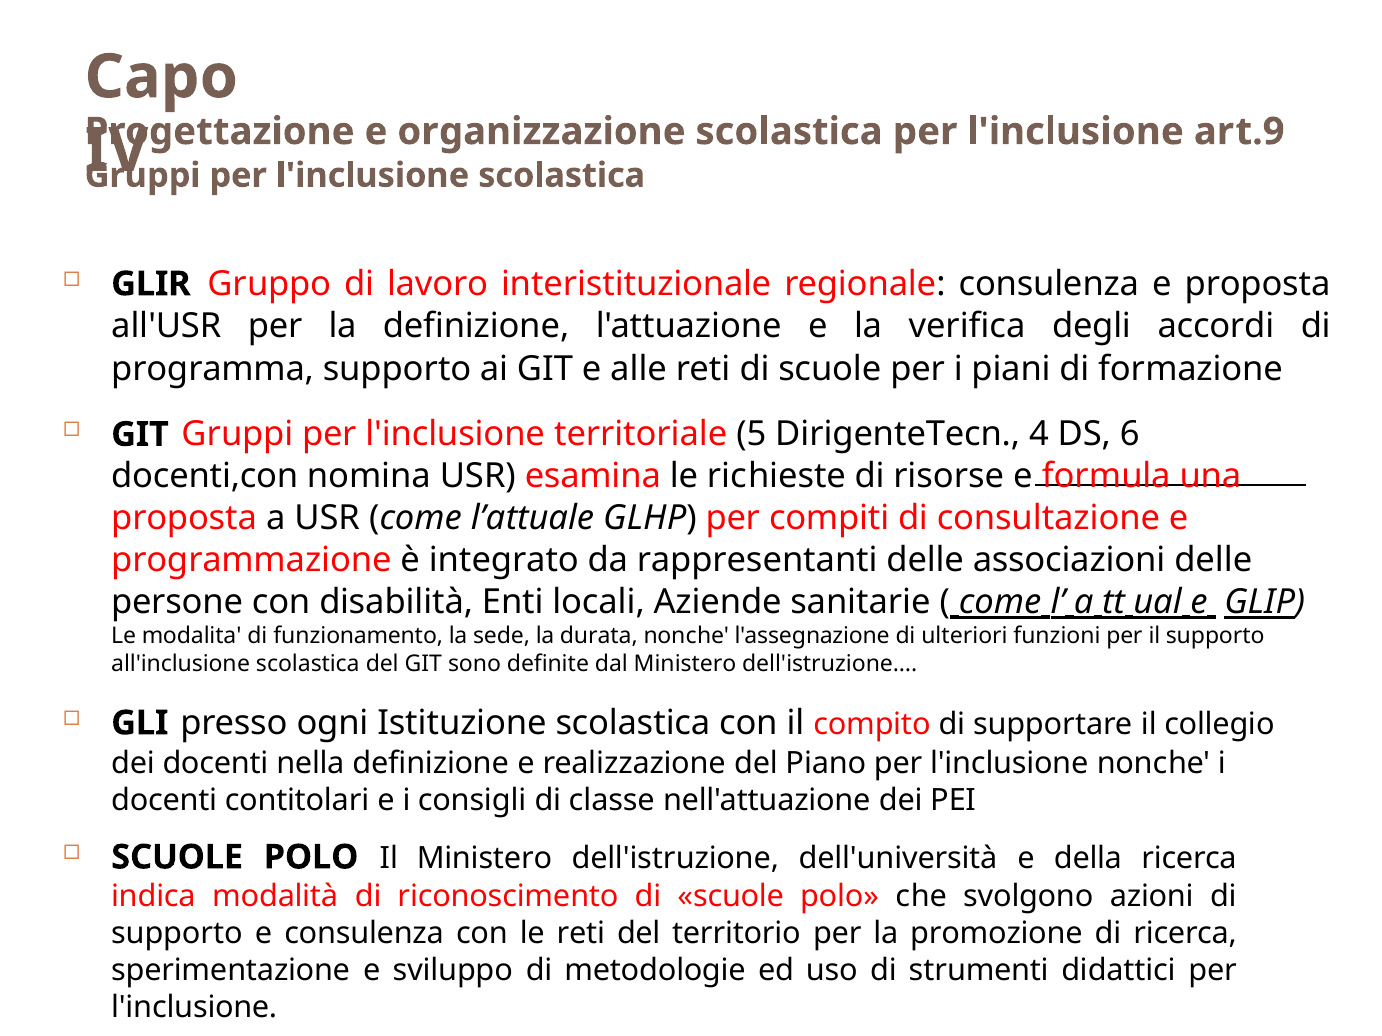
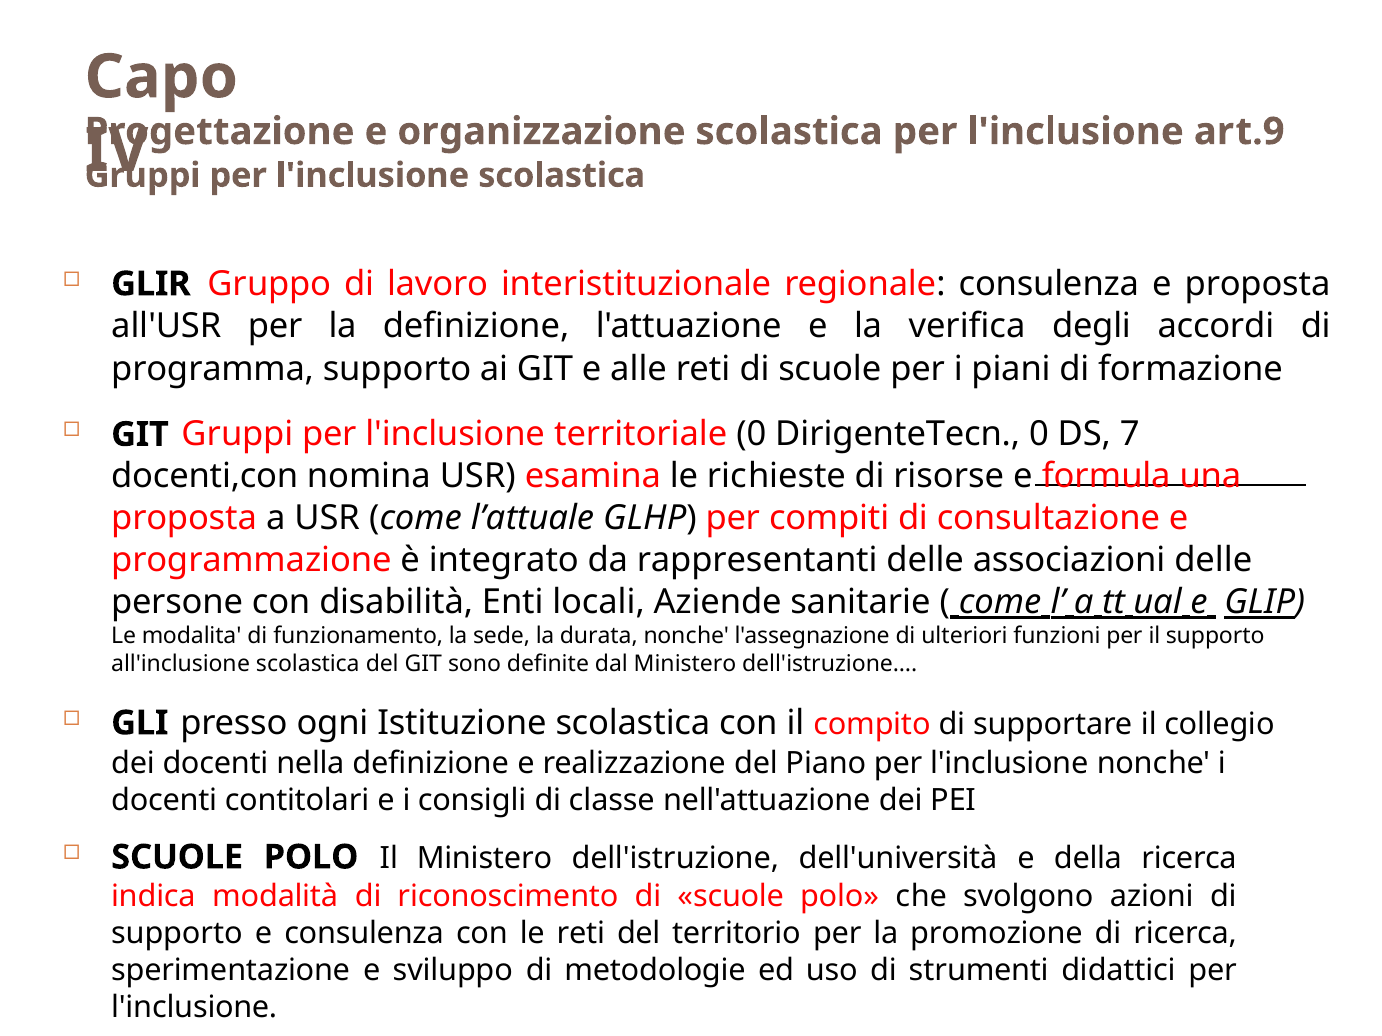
territoriale 5: 5 -> 0
DirigenteTecn 4: 4 -> 0
6: 6 -> 7
